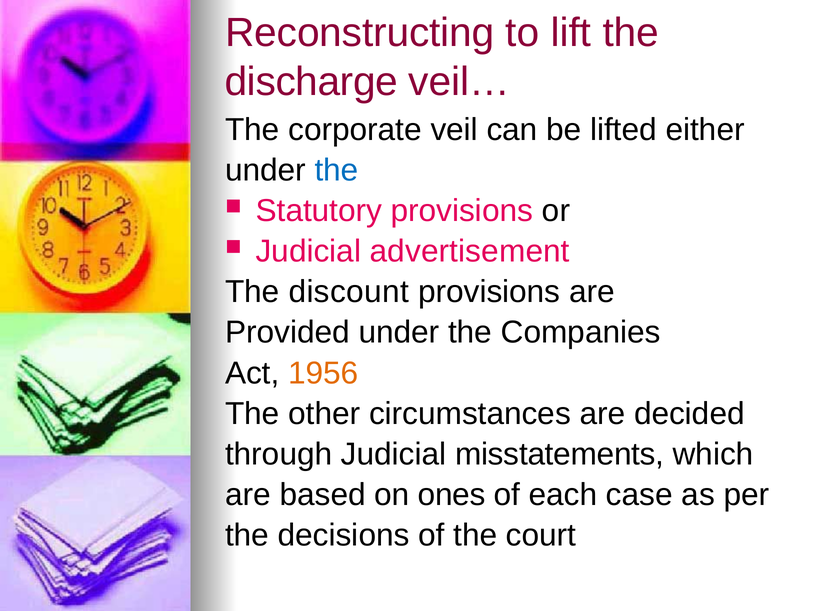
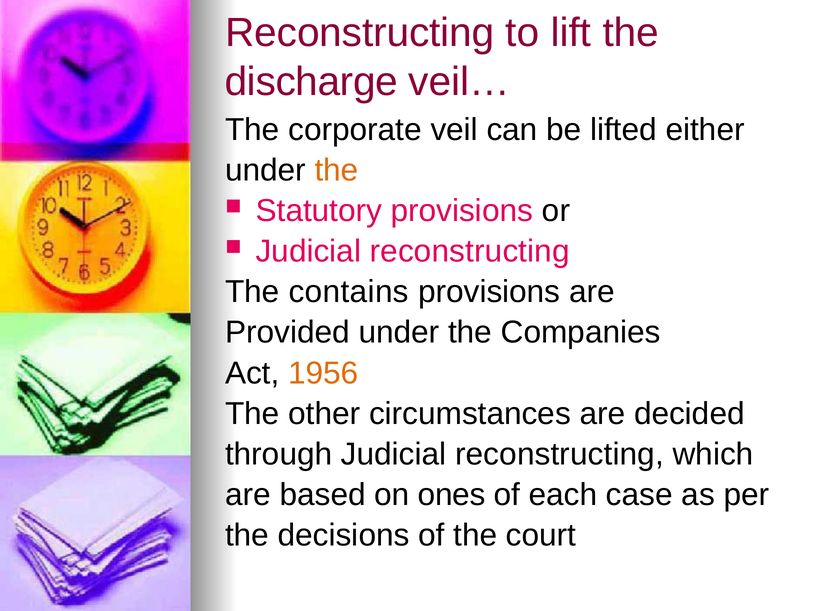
the at (337, 170) colour: blue -> orange
advertisement at (470, 251): advertisement -> reconstructing
discount: discount -> contains
through Judicial misstatements: misstatements -> reconstructing
